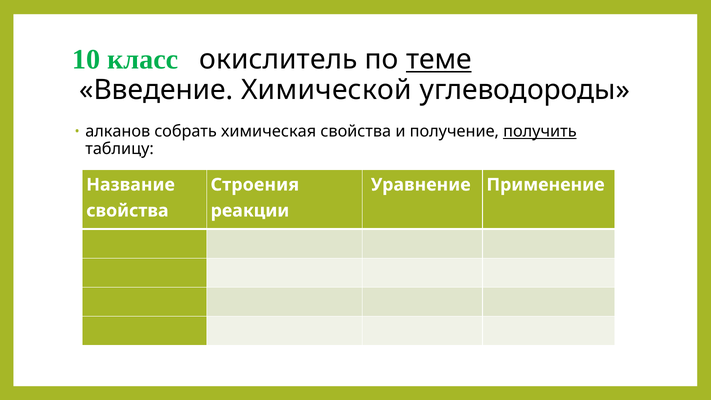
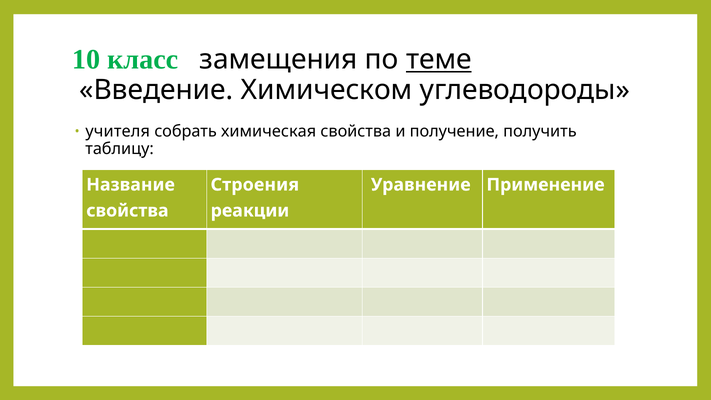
окислитель: окислитель -> замещения
Химической: Химической -> Химическом
алканов: алканов -> учителя
получить underline: present -> none
